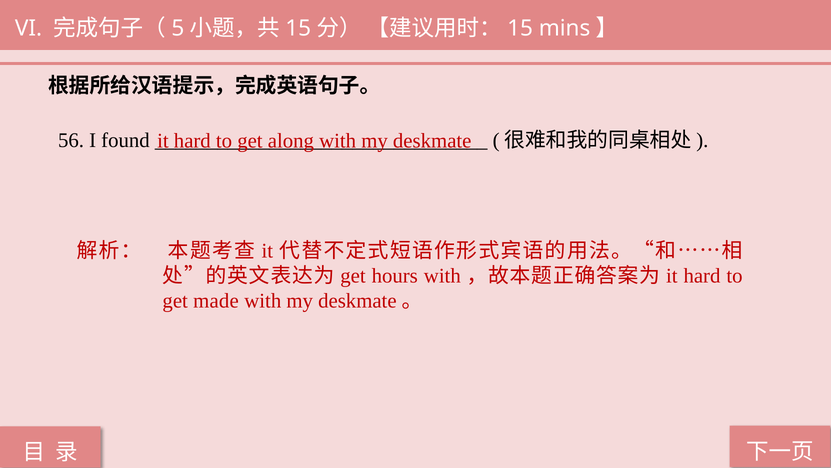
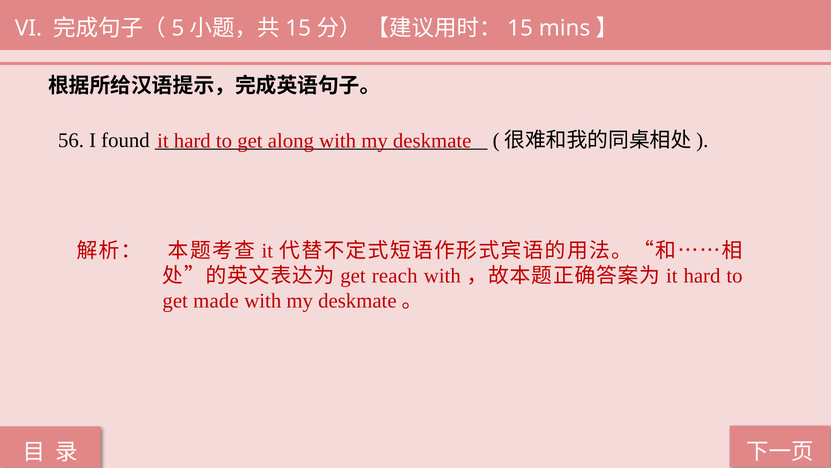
hours: hours -> reach
